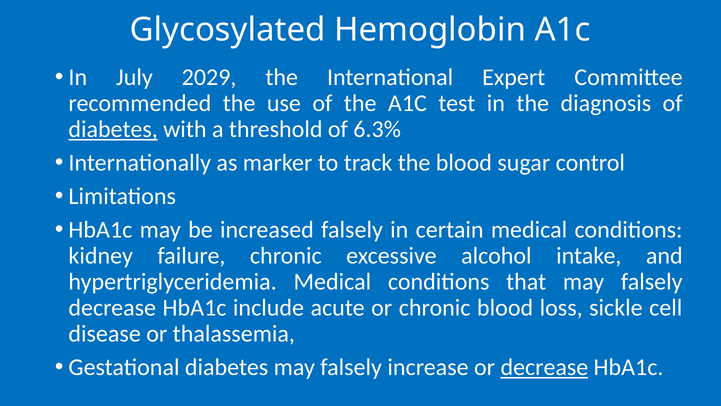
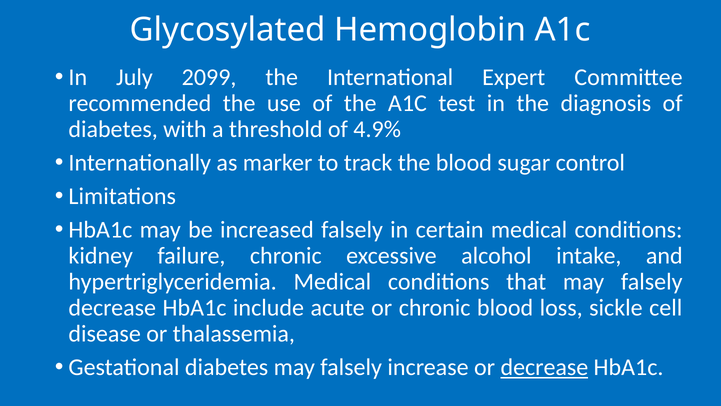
2029: 2029 -> 2099
diabetes at (113, 129) underline: present -> none
6.3%: 6.3% -> 4.9%
